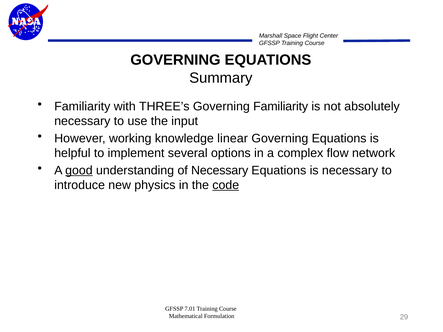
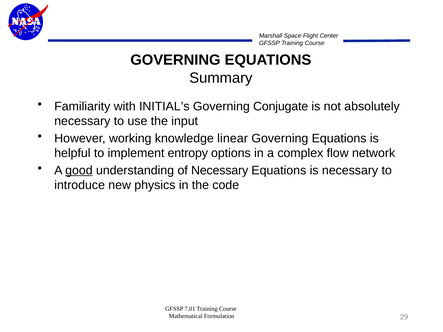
THREE’s: THREE’s -> INITIAL’s
Governing Familiarity: Familiarity -> Conjugate
several: several -> entropy
code underline: present -> none
